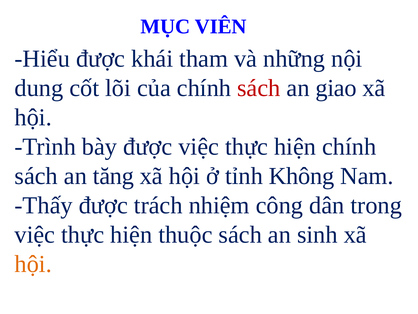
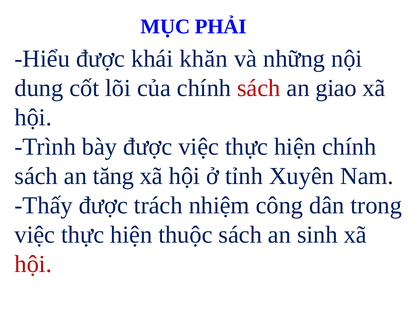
VIÊN: VIÊN -> PHẢI
tham: tham -> khăn
Không: Không -> Xuyên
hội at (33, 264) colour: orange -> red
